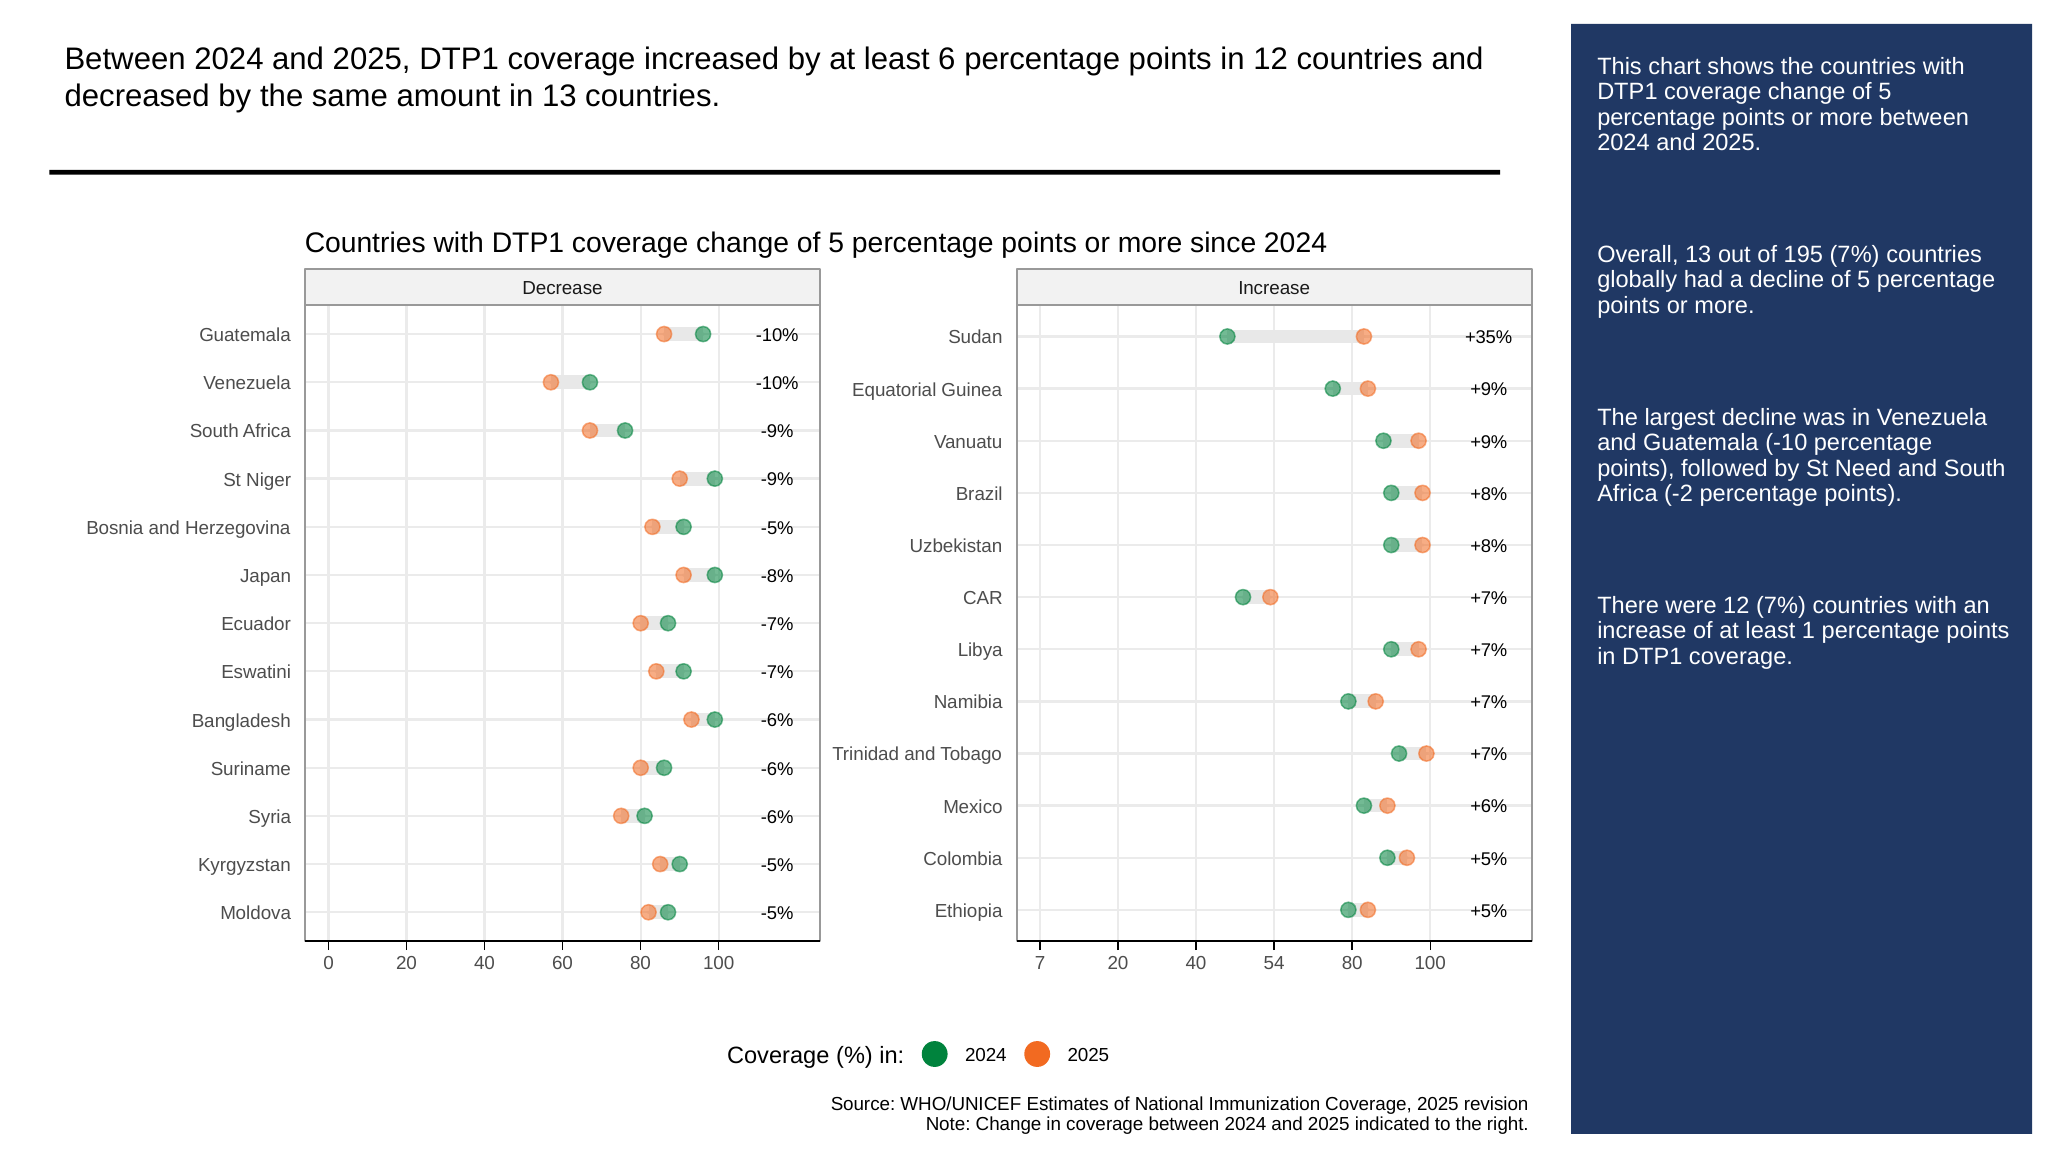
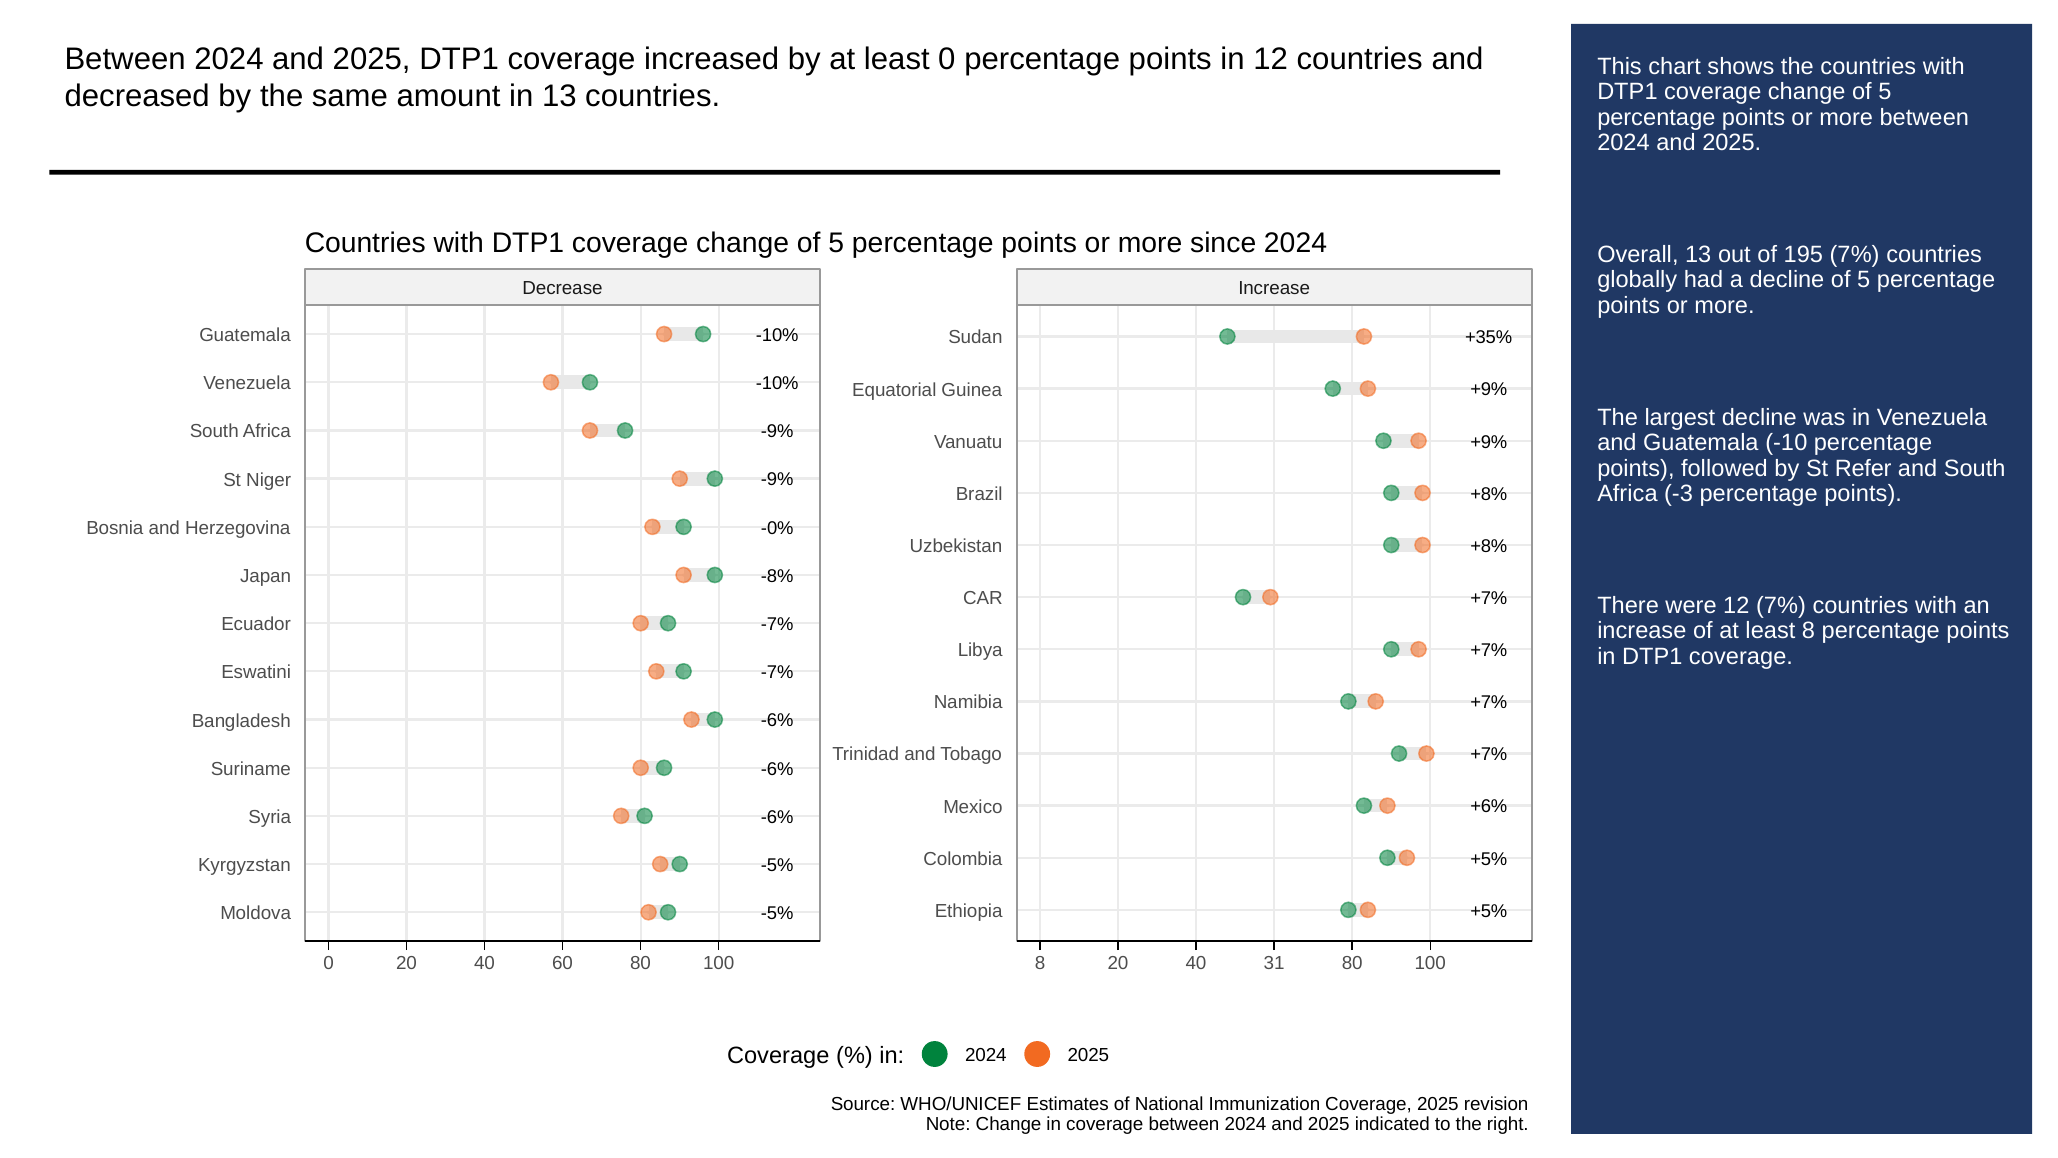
least 6: 6 -> 0
Need: Need -> Refer
-2: -2 -> -3
-5% at (777, 528): -5% -> -0%
least 1: 1 -> 8
100 7: 7 -> 8
54: 54 -> 31
